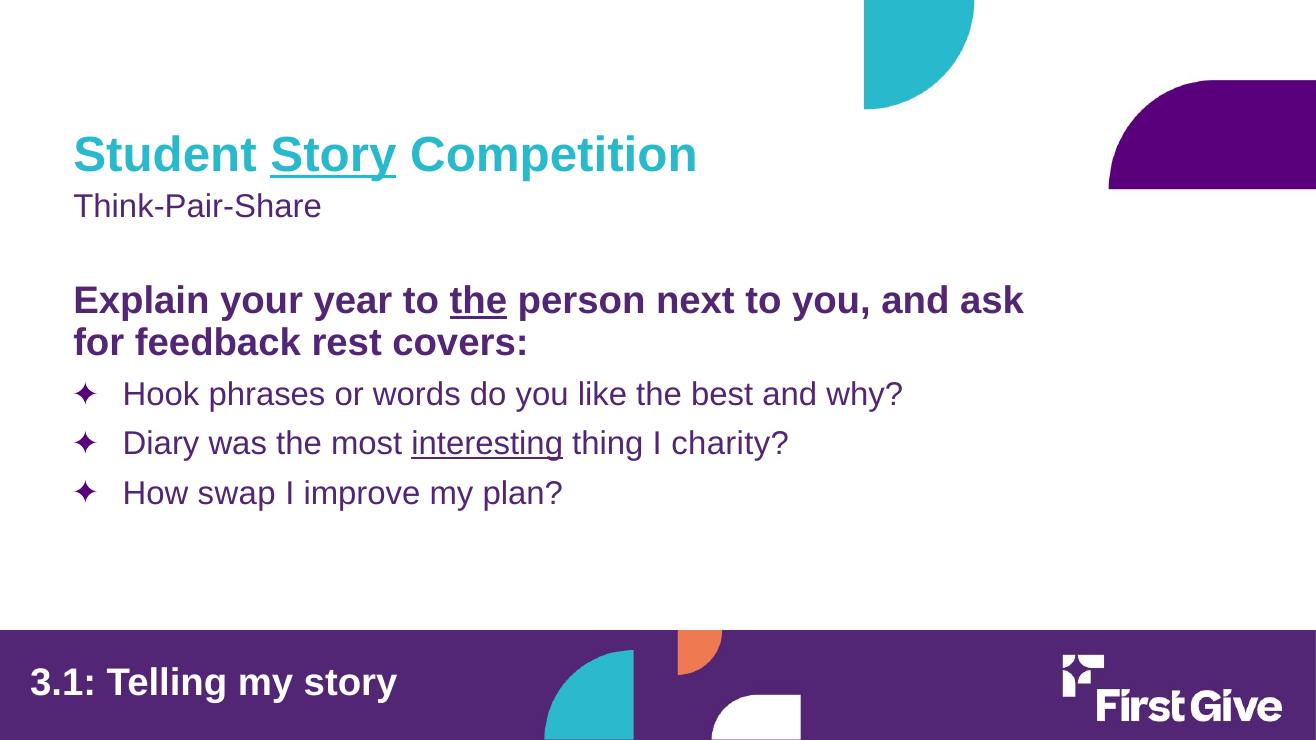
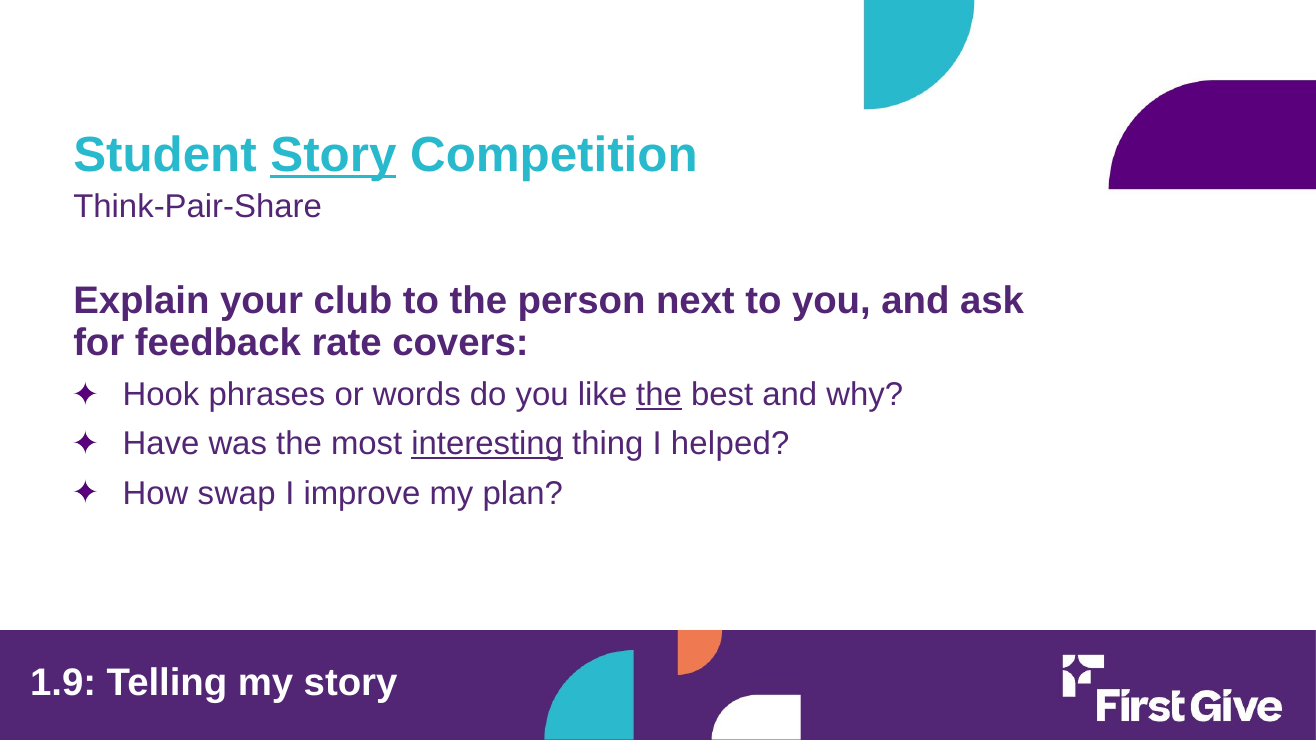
year: year -> club
the at (478, 301) underline: present -> none
rest: rest -> rate
the at (659, 395) underline: none -> present
Diary: Diary -> Have
charity: charity -> helped
3.1: 3.1 -> 1.9
